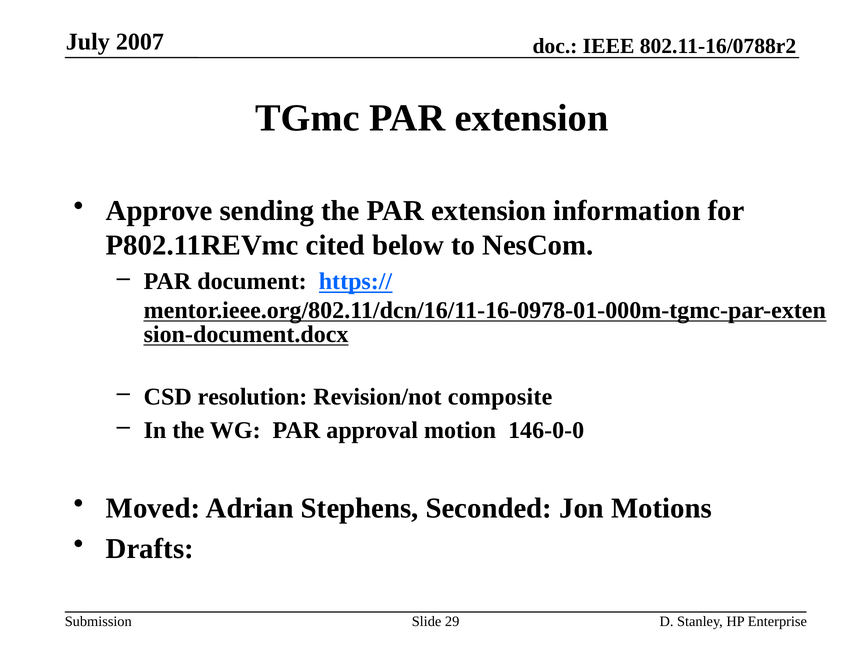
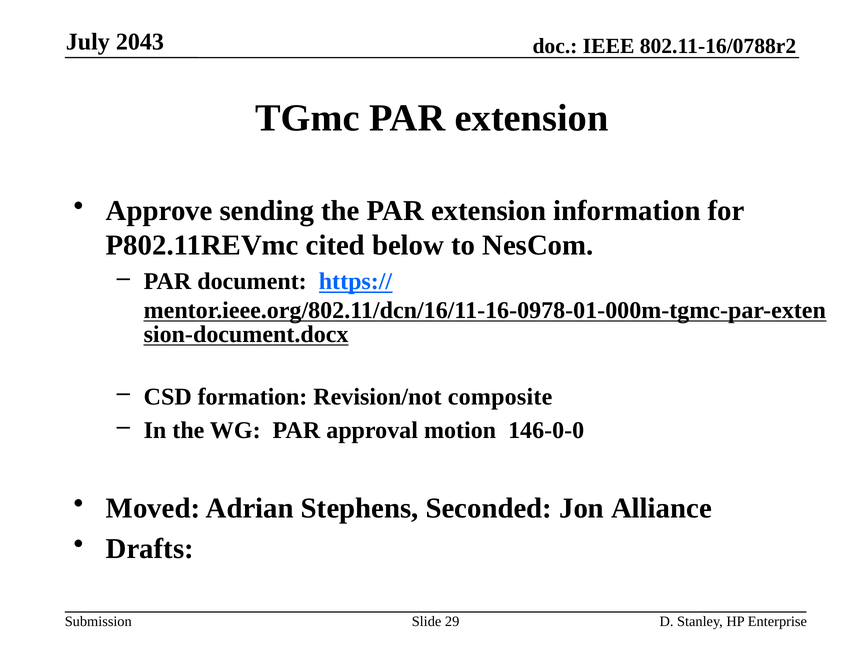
2007: 2007 -> 2043
resolution: resolution -> formation
Motions: Motions -> Alliance
